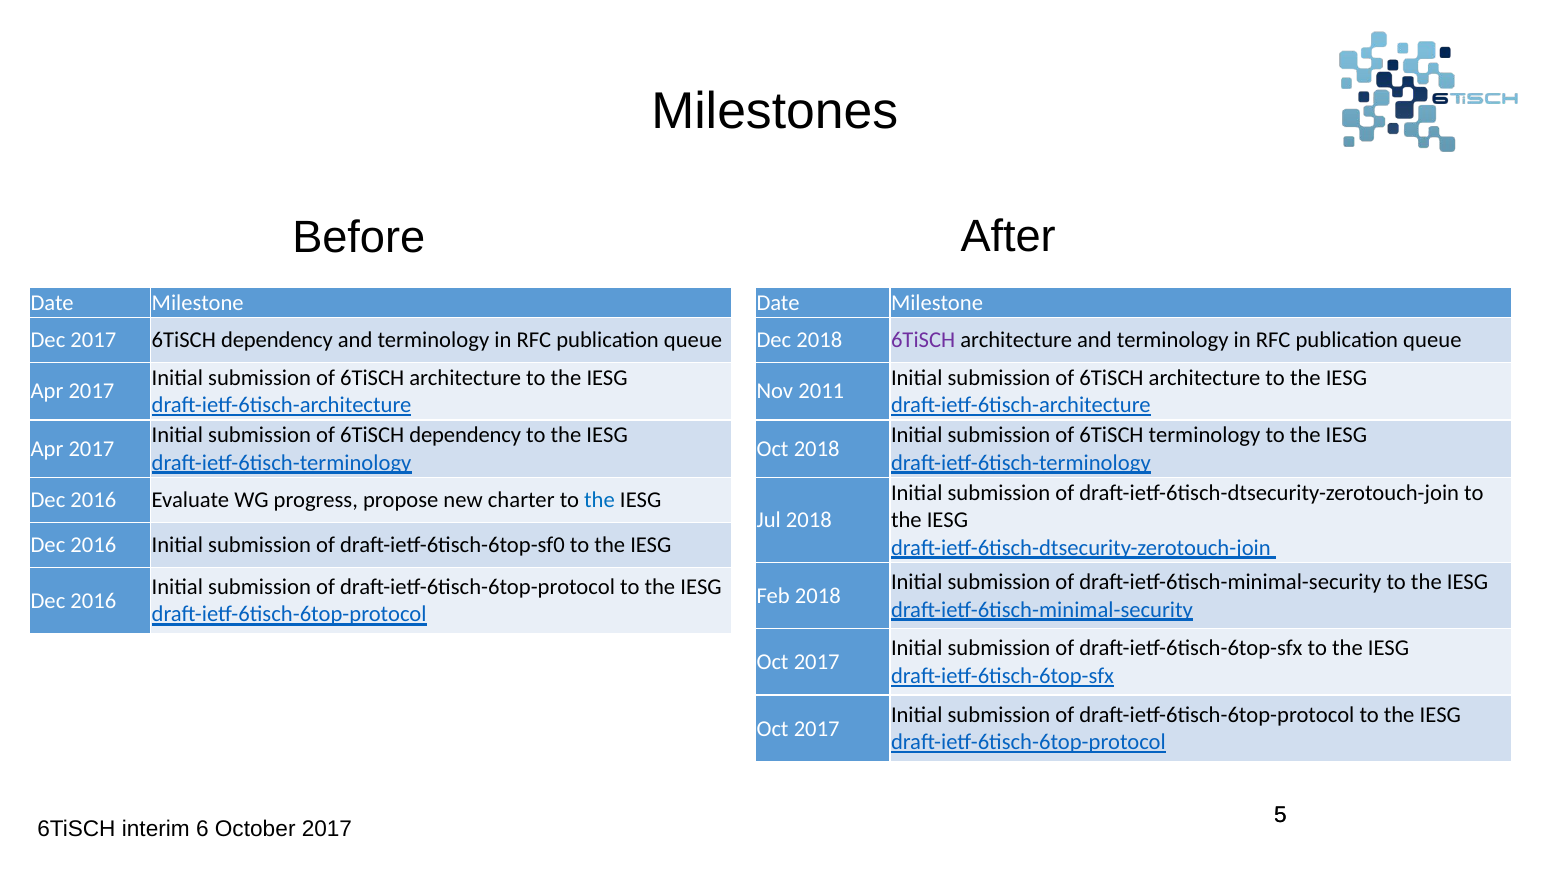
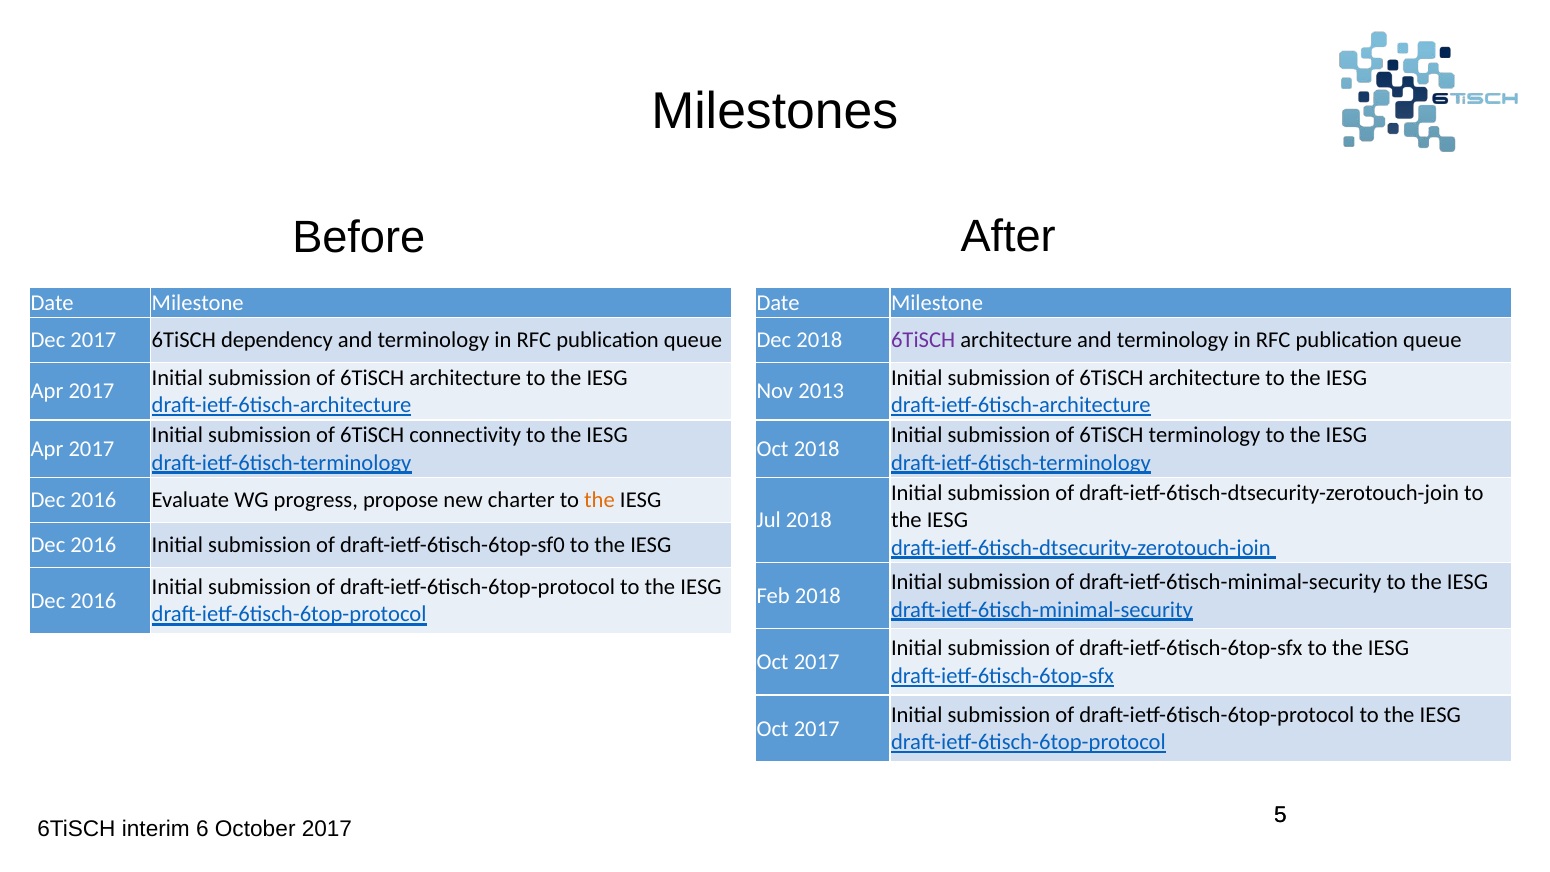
2011: 2011 -> 2013
of 6TiSCH dependency: dependency -> connectivity
the at (600, 500) colour: blue -> orange
